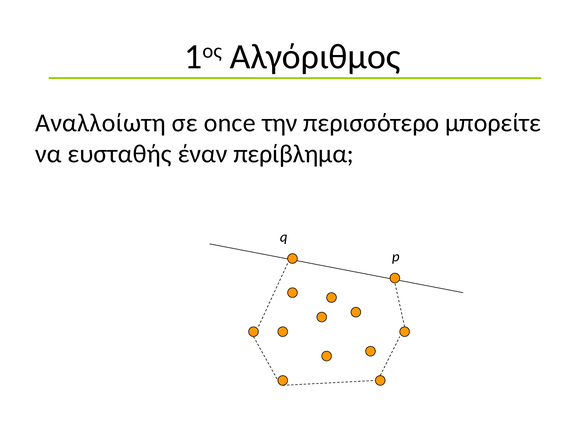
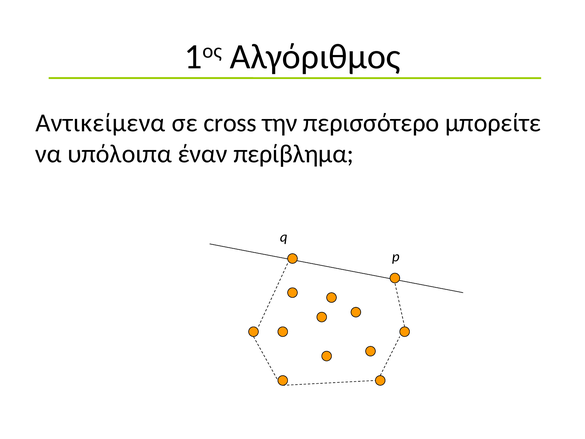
Αναλλοίωτη: Αναλλοίωτη -> Αντικείμενα
once: once -> cross
ευσταθής: ευσταθής -> υπόλοιπα
